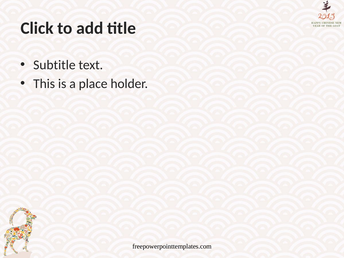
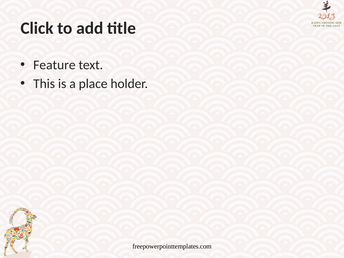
Subtitle: Subtitle -> Feature
